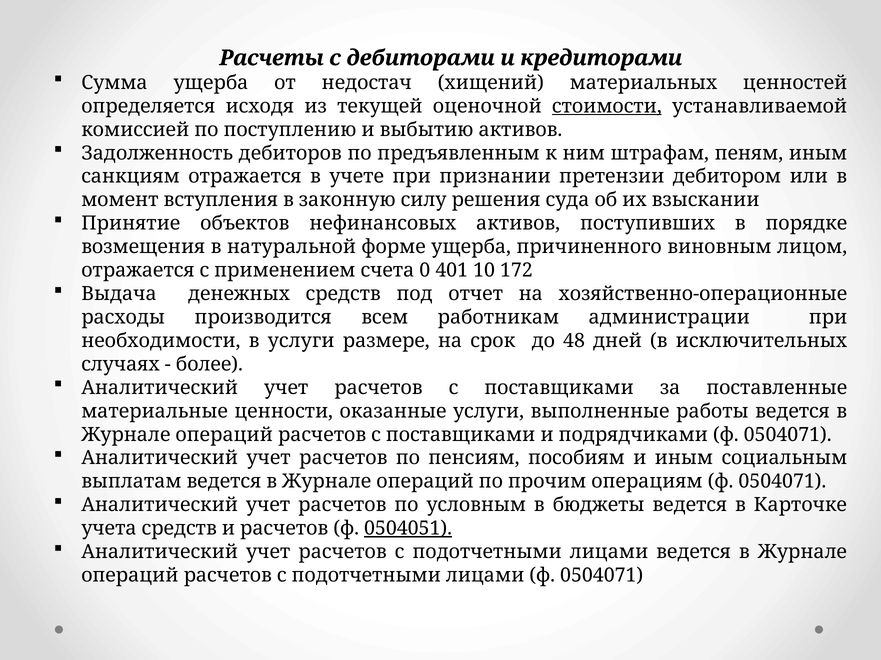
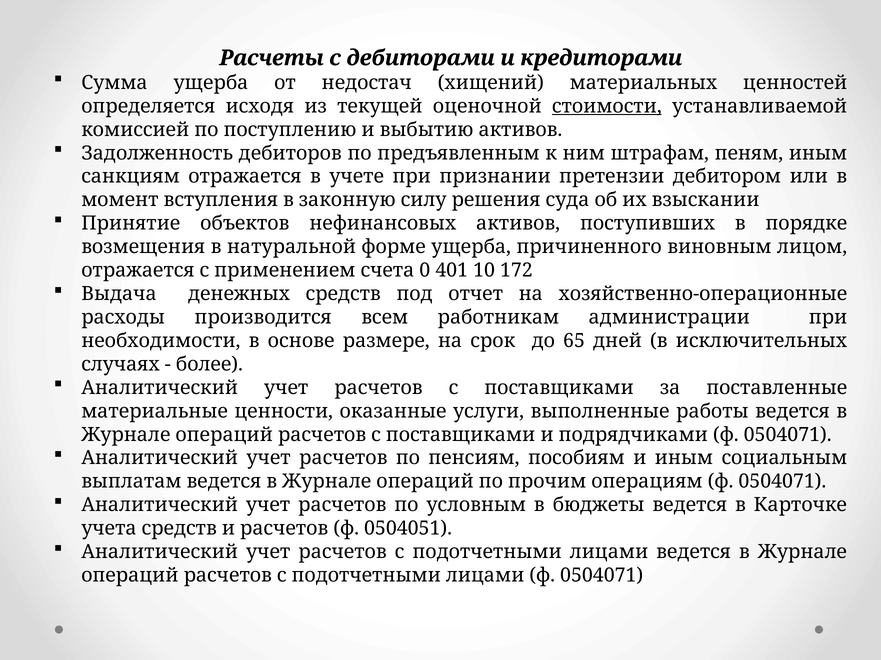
в услуги: услуги -> основе
48: 48 -> 65
0504051 underline: present -> none
